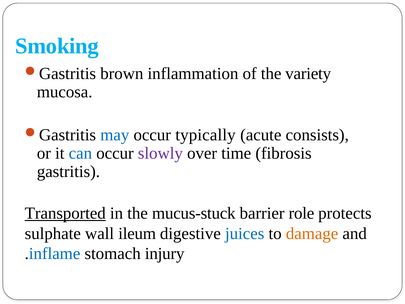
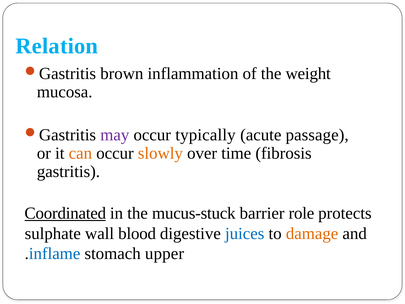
Smoking: Smoking -> Relation
variety: variety -> weight
may colour: blue -> purple
consists: consists -> passage
can colour: blue -> orange
slowly colour: purple -> orange
Transported: Transported -> Coordinated
ileum: ileum -> blood
injury: injury -> upper
